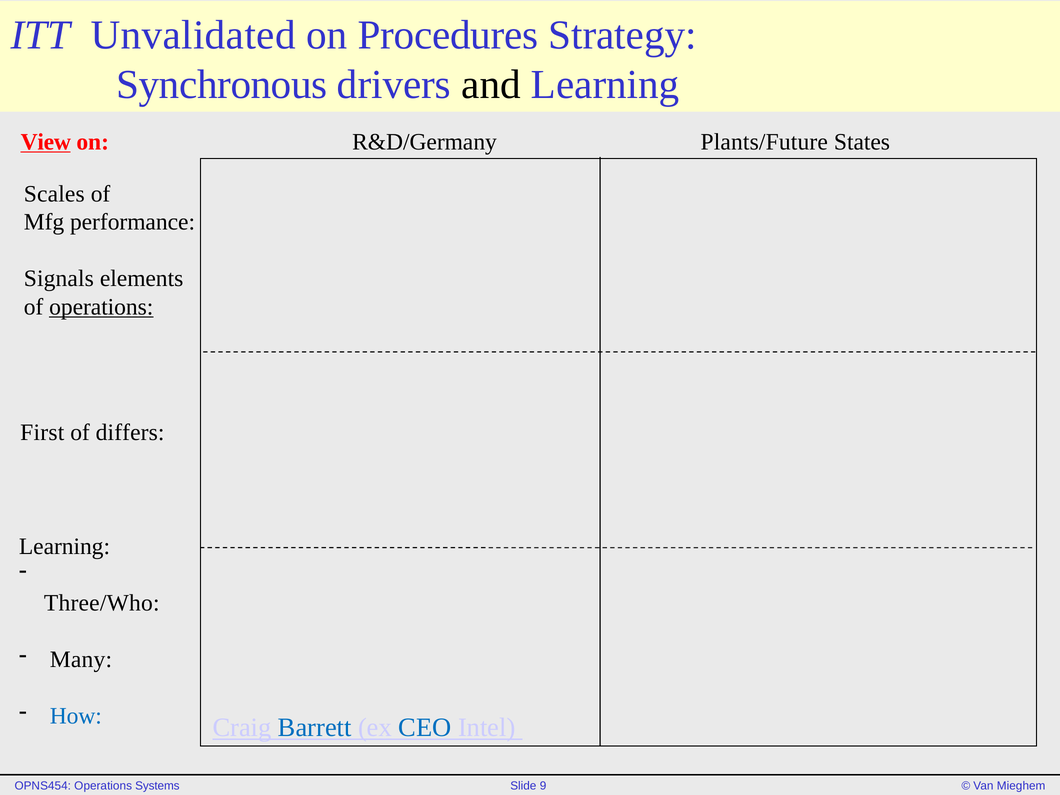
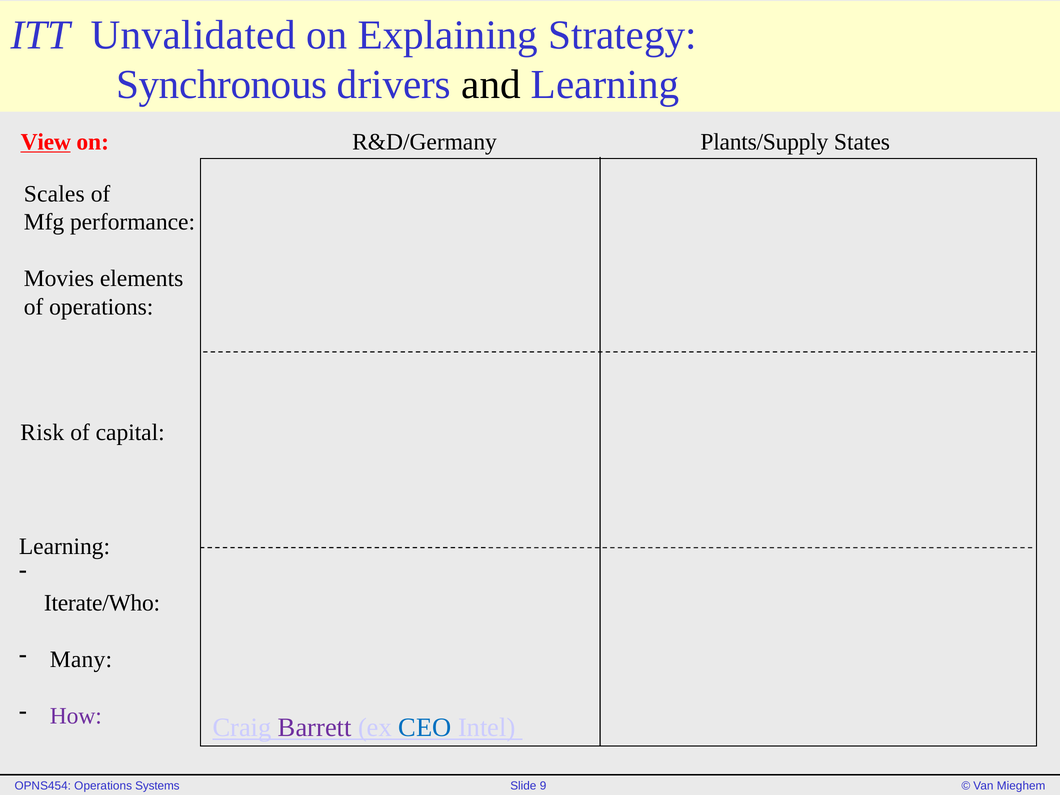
Procedures: Procedures -> Explaining
Plants/Future: Plants/Future -> Plants/Supply
Signals: Signals -> Movies
operations at (101, 307) underline: present -> none
First: First -> Risk
differs: differs -> capital
Three/Who: Three/Who -> Iterate/Who
How colour: blue -> purple
Barrett colour: blue -> purple
